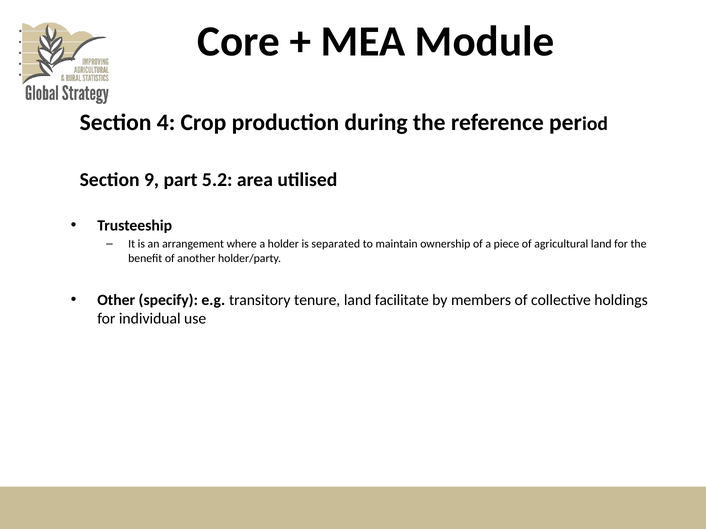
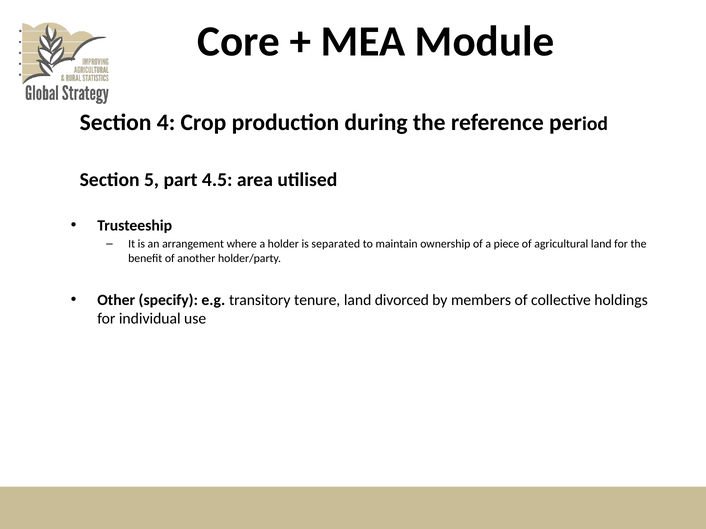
9: 9 -> 5
5.2: 5.2 -> 4.5
facilitate: facilitate -> divorced
